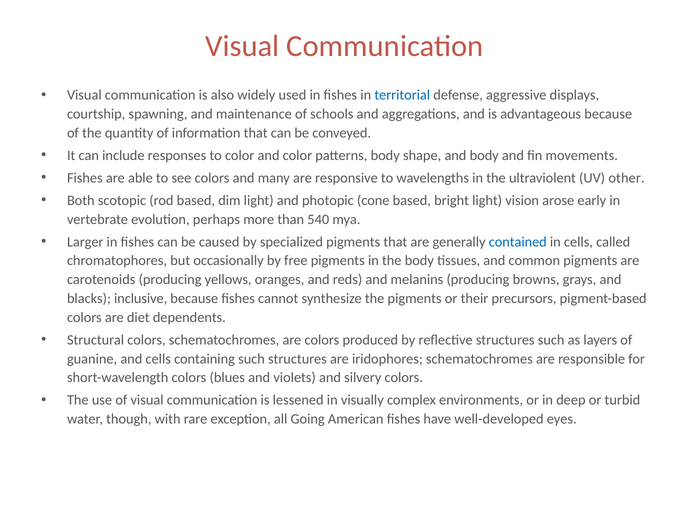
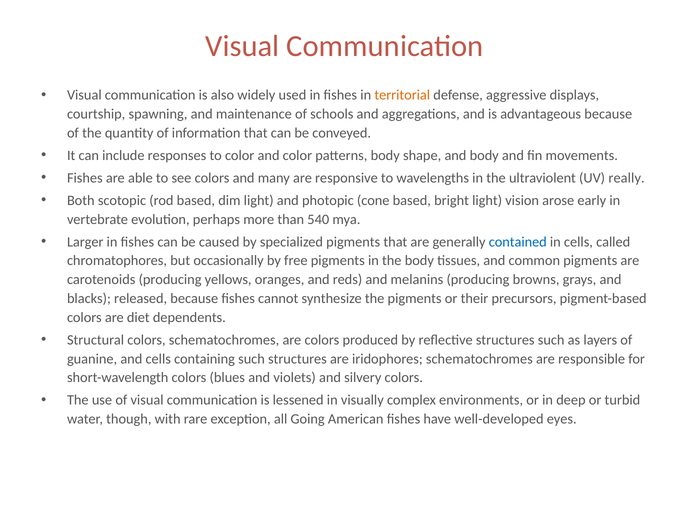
territorial colour: blue -> orange
other: other -> really
inclusive: inclusive -> released
